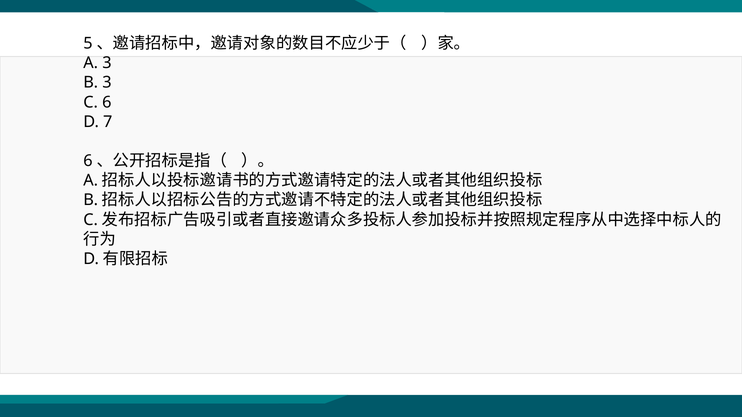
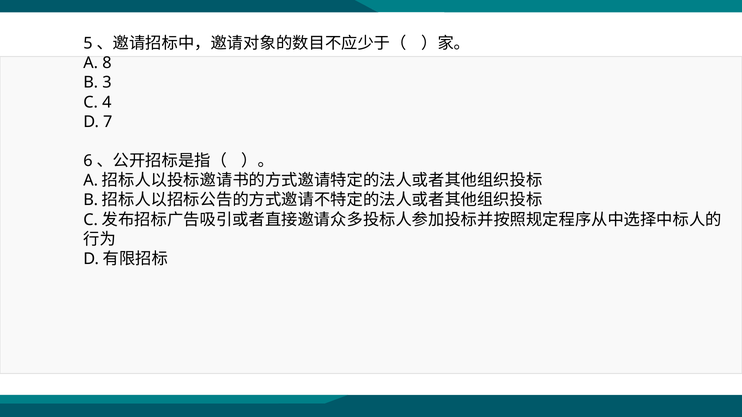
A 3: 3 -> 8
6: 6 -> 4
